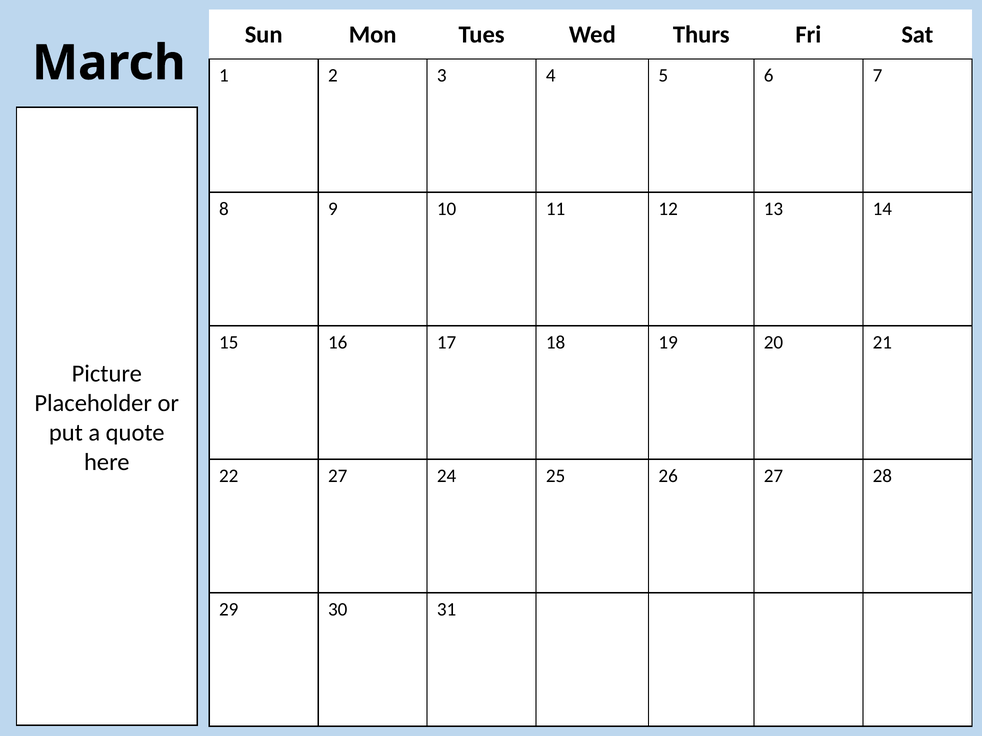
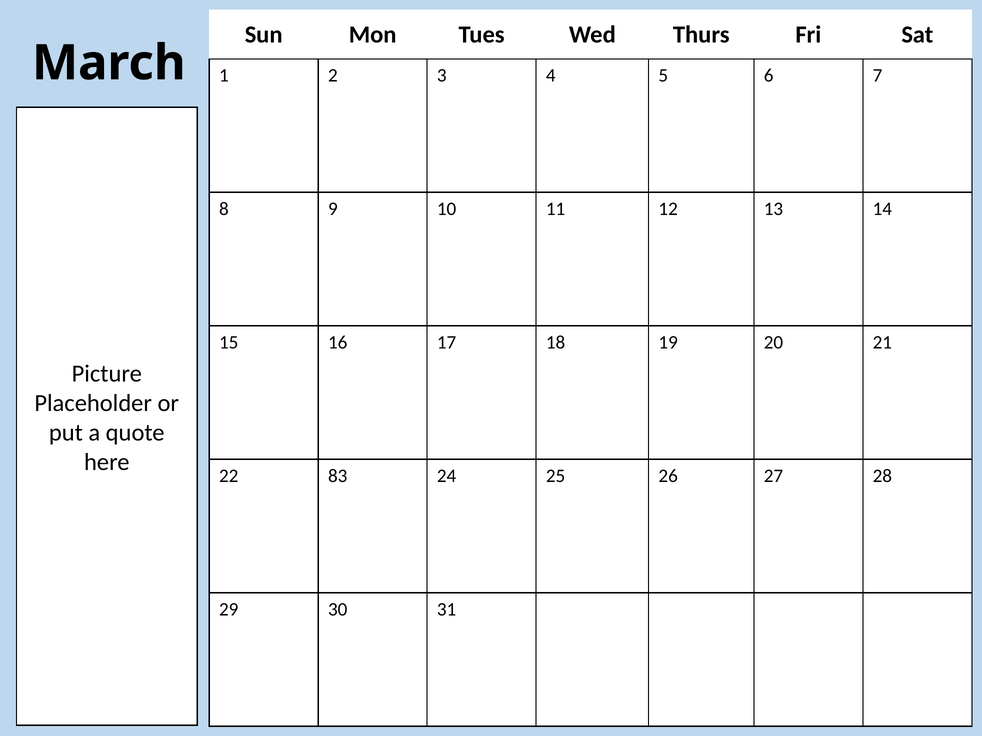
22 27: 27 -> 83
